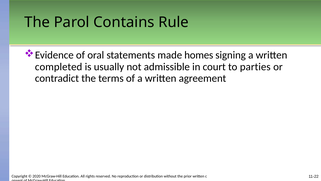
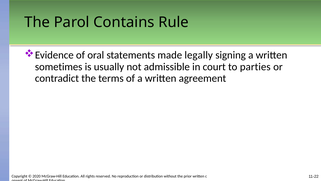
homes: homes -> legally
completed: completed -> sometimes
